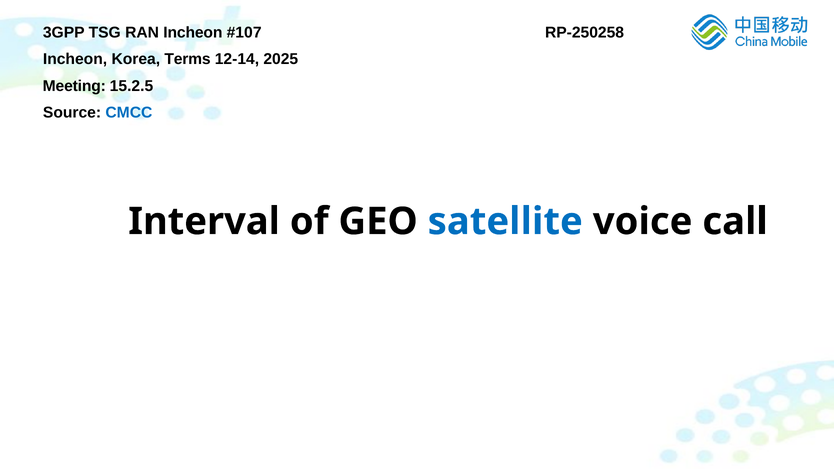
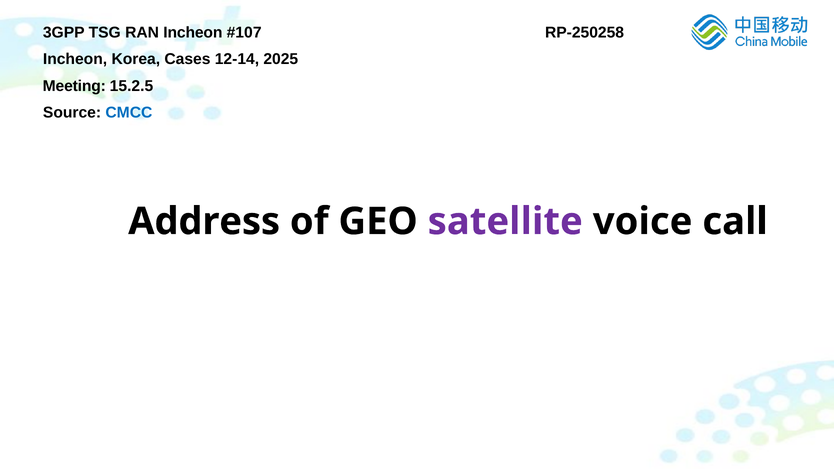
Terms: Terms -> Cases
Interval: Interval -> Address
satellite colour: blue -> purple
